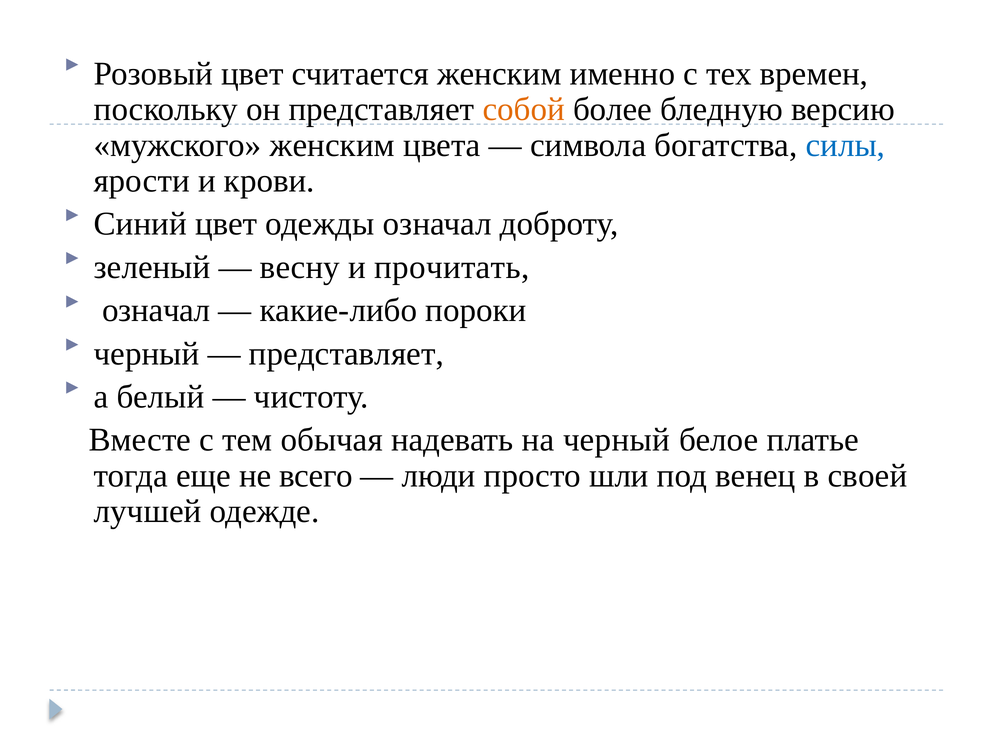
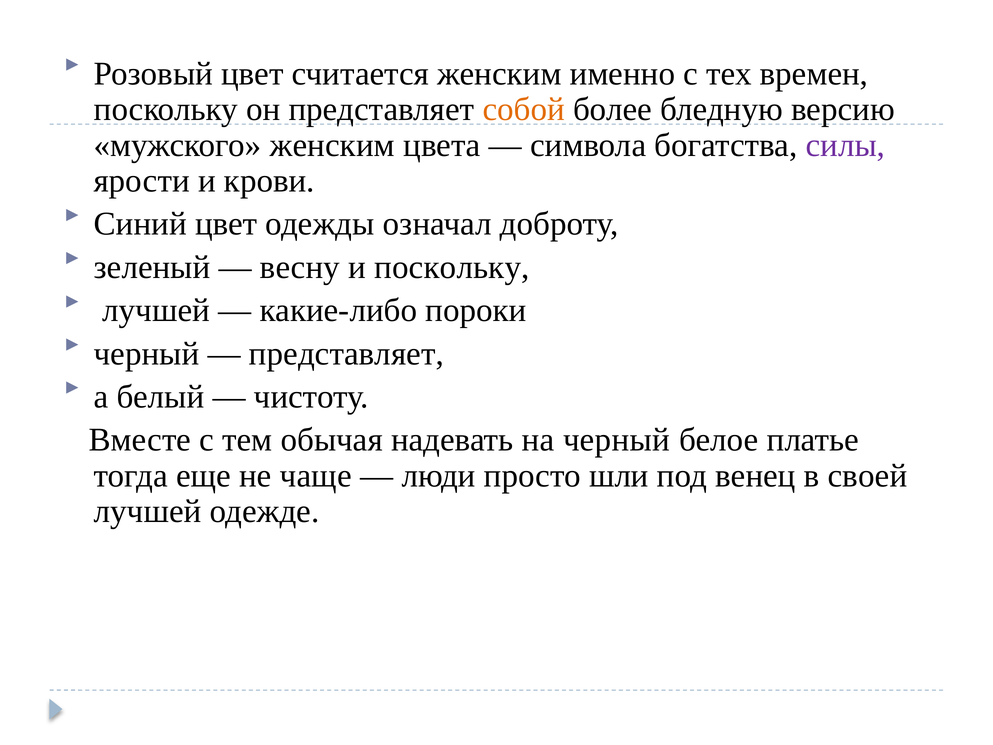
силы colour: blue -> purple
и прочитать: прочитать -> поскольку
означал at (156, 310): означал -> лучшей
всего: всего -> чаще
